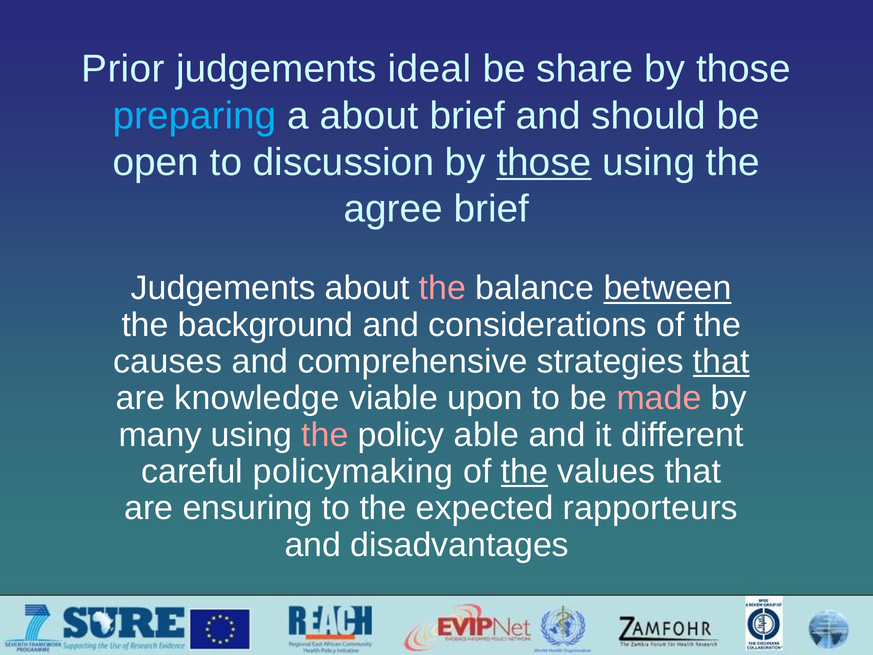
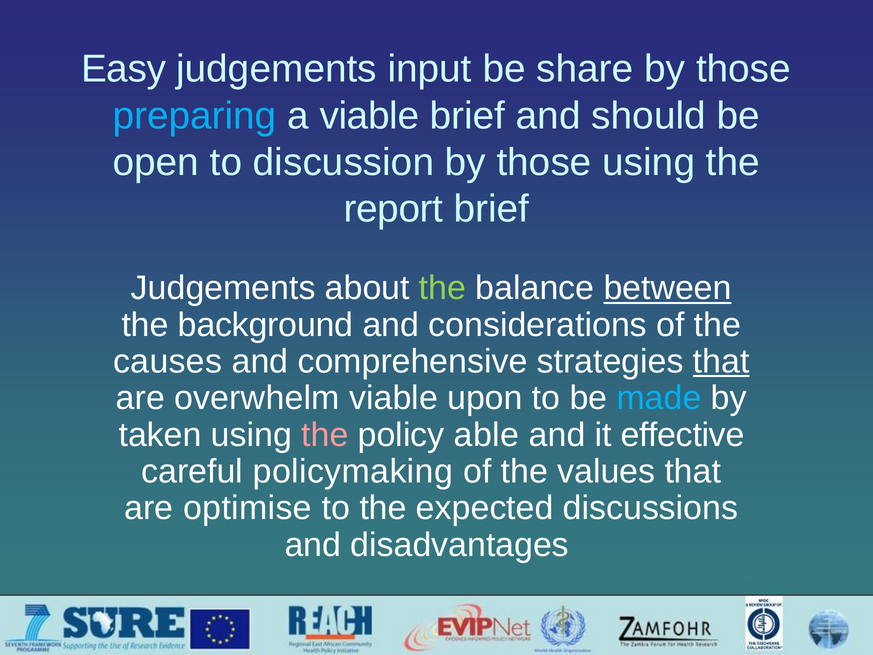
Prior: Prior -> Easy
ideal: ideal -> input
a about: about -> viable
those at (544, 162) underline: present -> none
agree: agree -> report
the at (443, 288) colour: pink -> light green
knowledge: knowledge -> overwhelm
made colour: pink -> light blue
many: many -> taken
different: different -> effective
the at (524, 471) underline: present -> none
ensuring: ensuring -> optimise
rapporteurs: rapporteurs -> discussions
